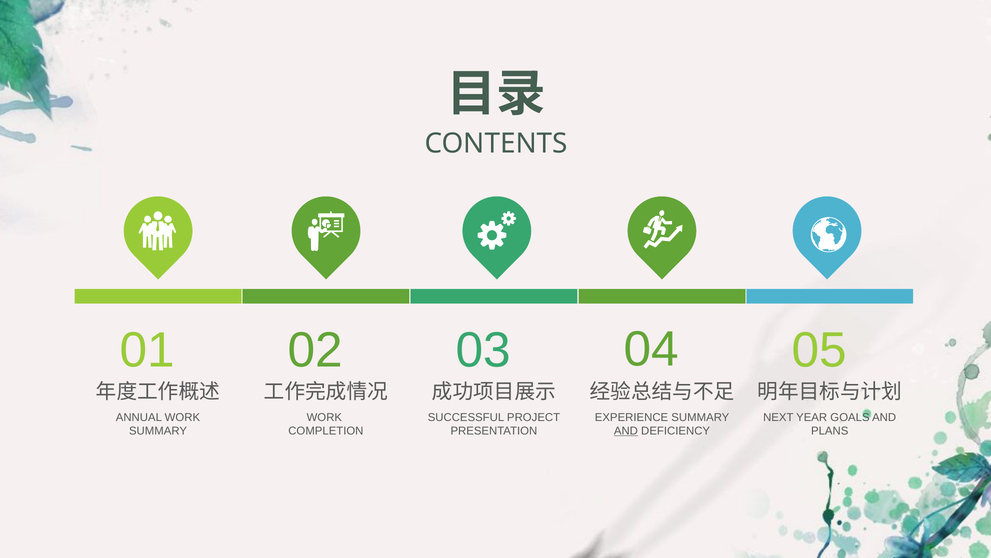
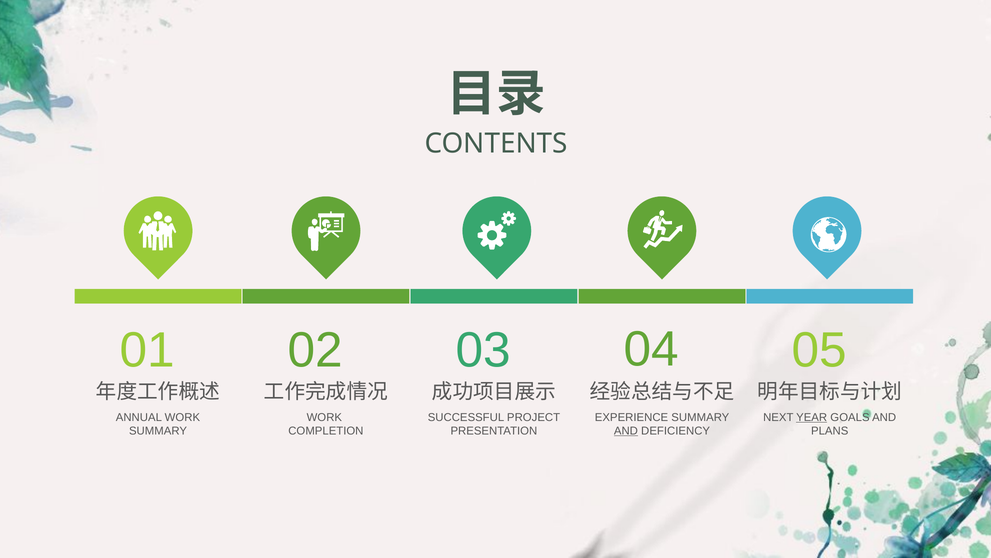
YEAR underline: none -> present
